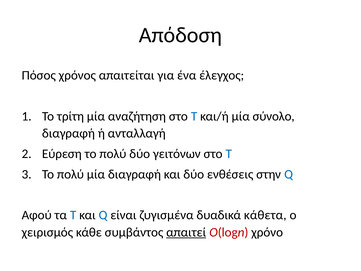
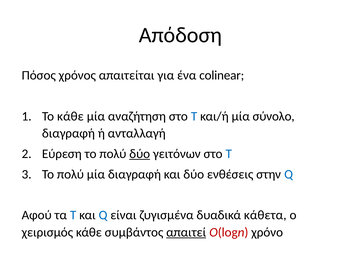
έλεγχος: έλεγχος -> colinear
Το τρίτη: τρίτη -> κάθε
δύο at (140, 154) underline: none -> present
